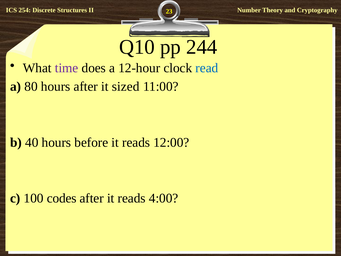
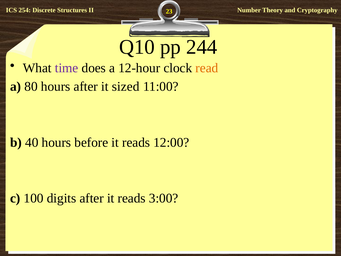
read colour: blue -> orange
codes: codes -> digits
4:00: 4:00 -> 3:00
